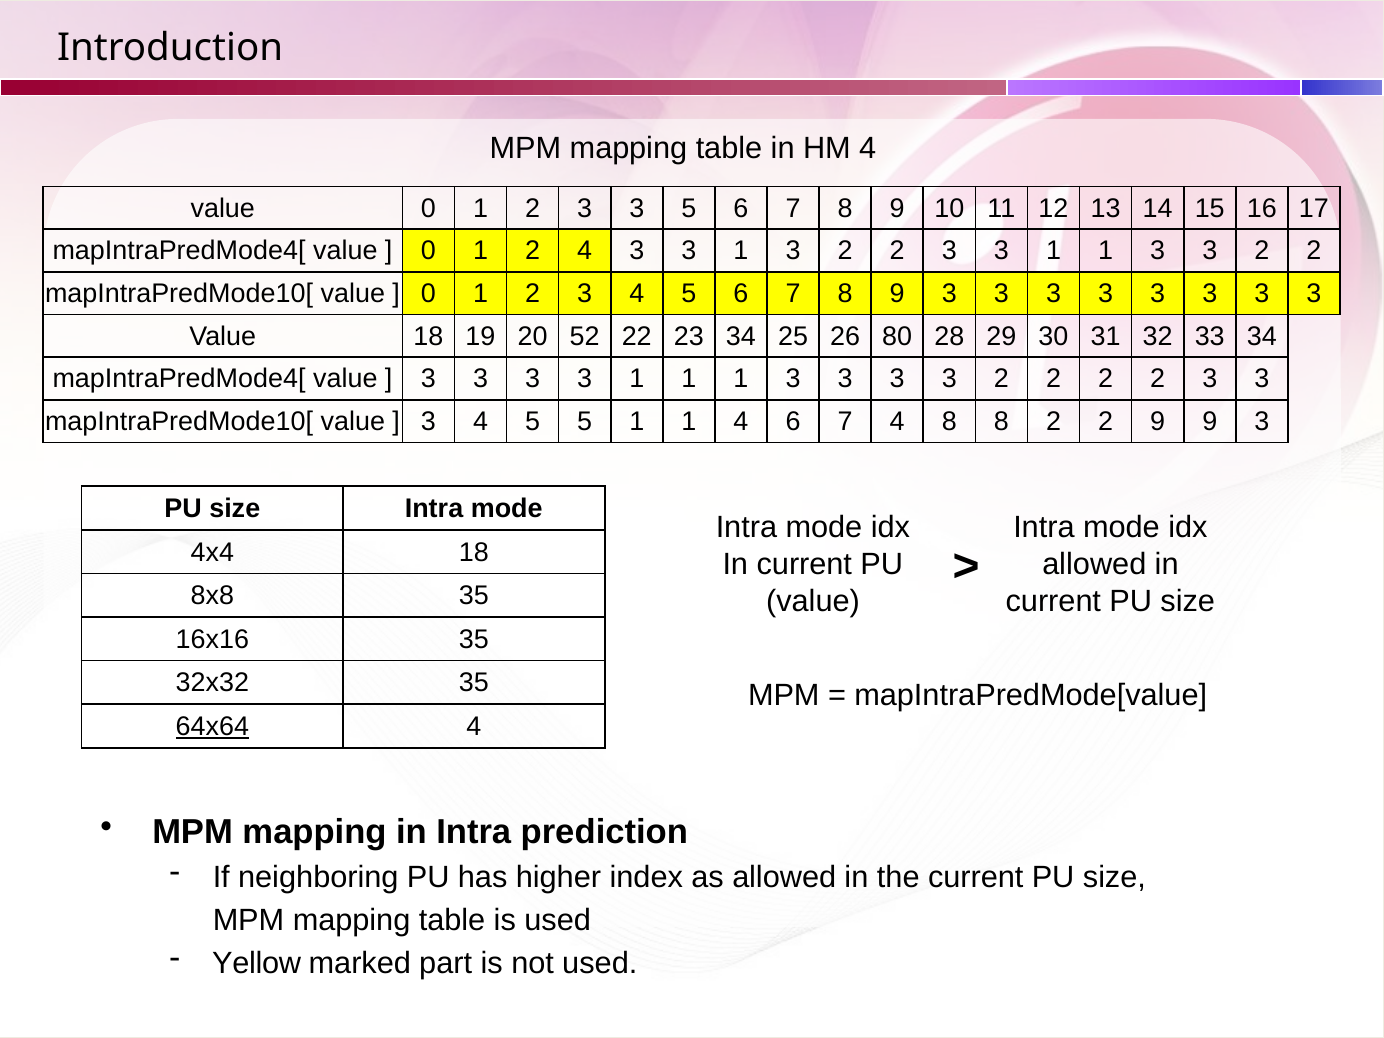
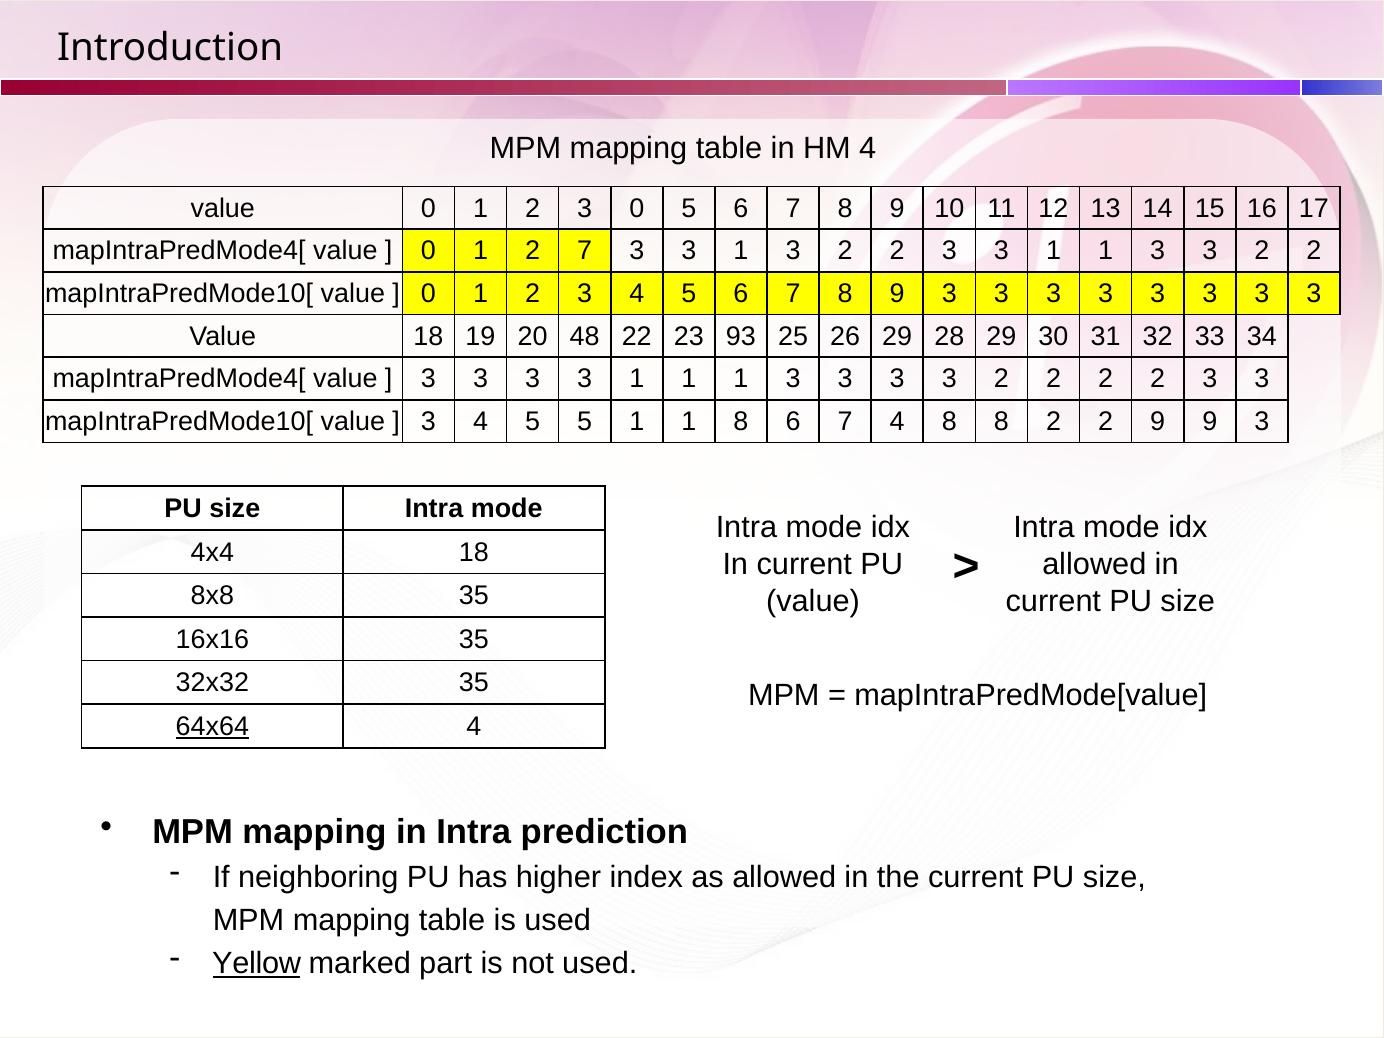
1 2 3 3: 3 -> 0
2 4: 4 -> 7
52: 52 -> 48
23 34: 34 -> 93
26 80: 80 -> 29
1 4: 4 -> 8
Yellow underline: none -> present
